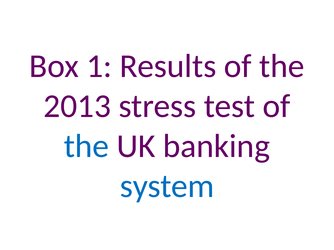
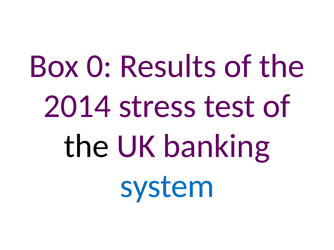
1: 1 -> 0
2013: 2013 -> 2014
the at (86, 146) colour: blue -> black
